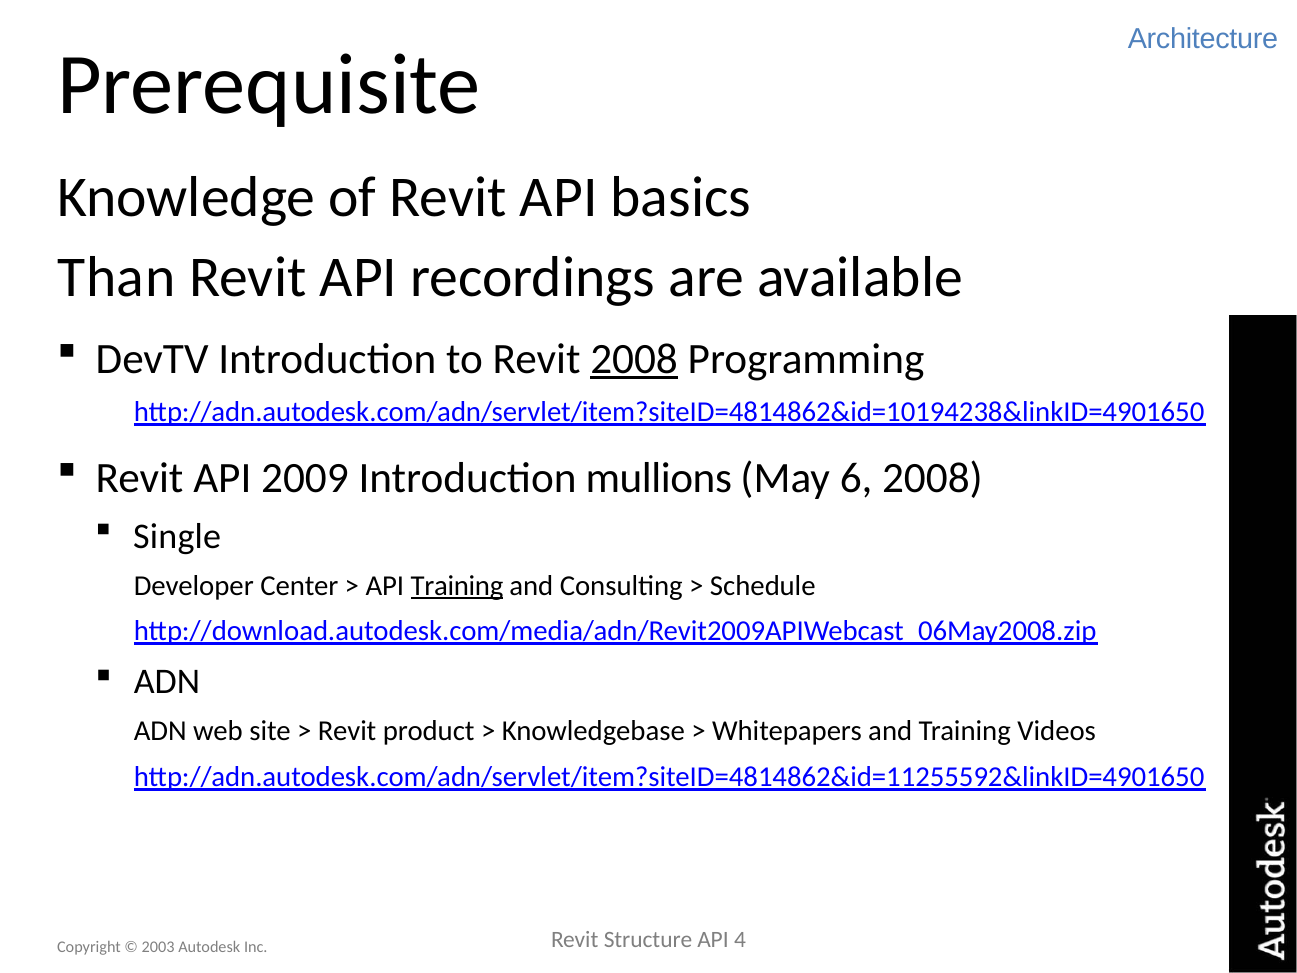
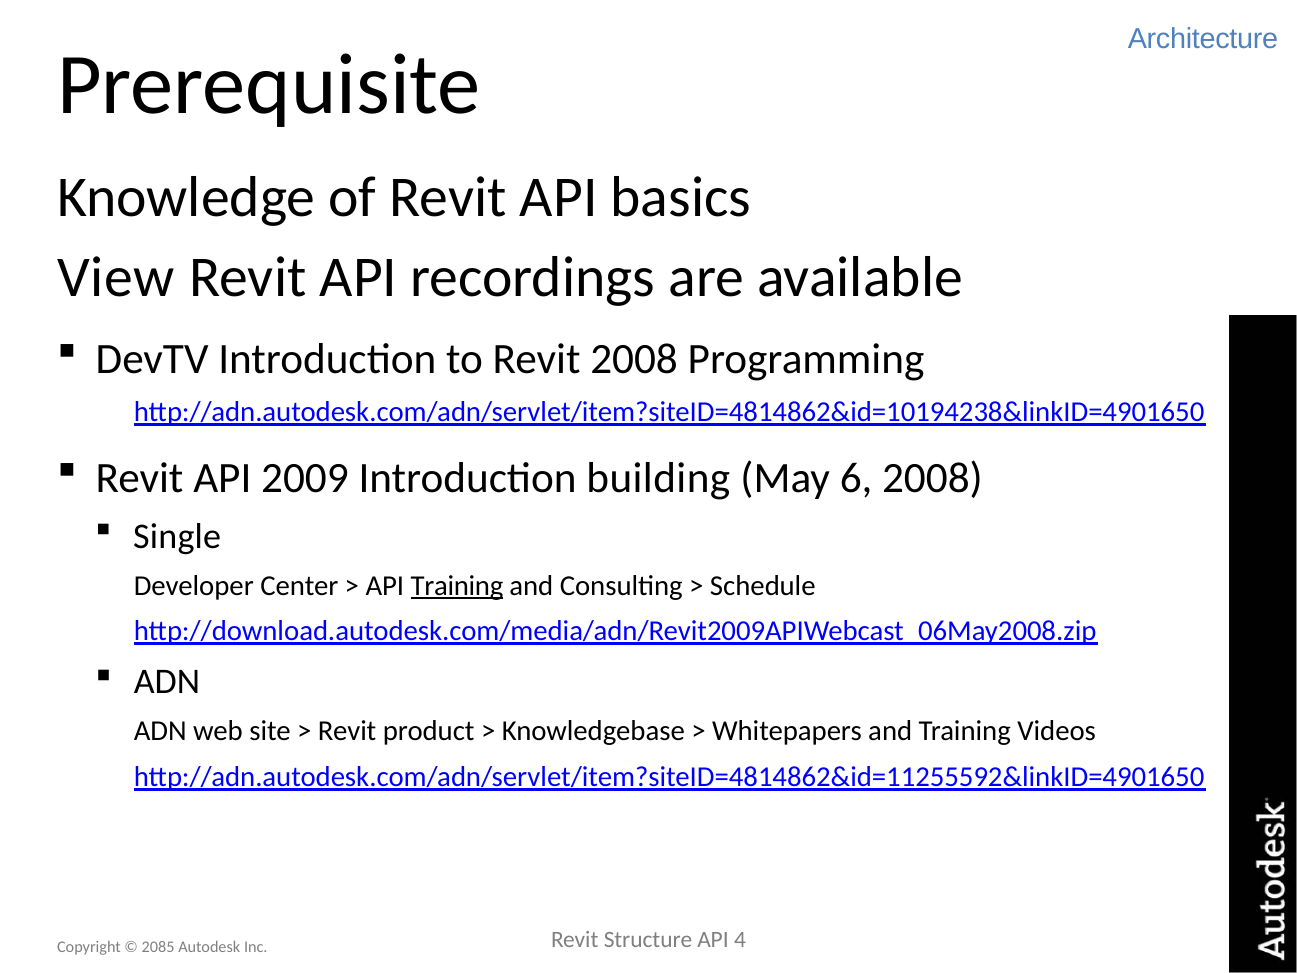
Than: Than -> View
2008 at (634, 359) underline: present -> none
mullions: mullions -> building
2003: 2003 -> 2085
